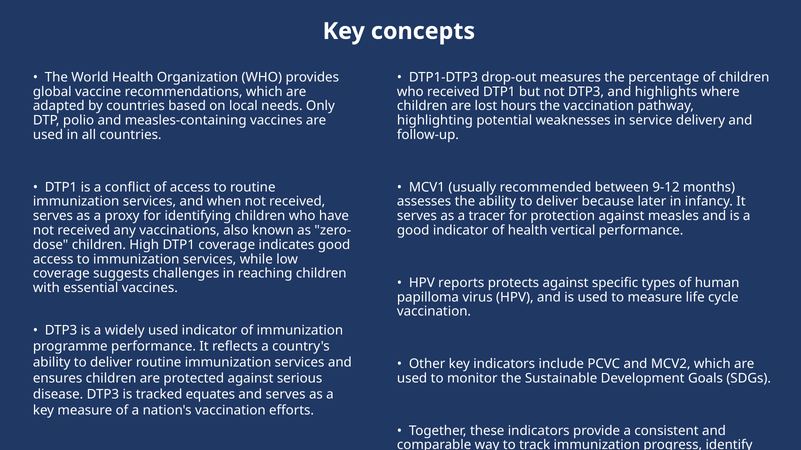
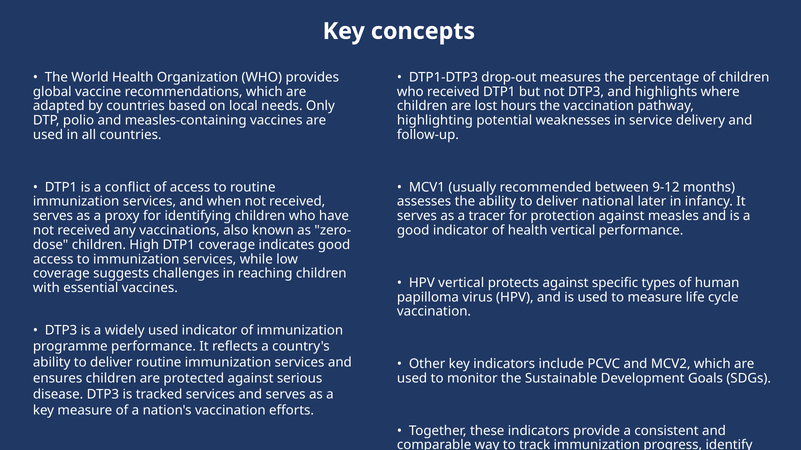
because: because -> national
HPV reports: reports -> vertical
tracked equates: equates -> services
